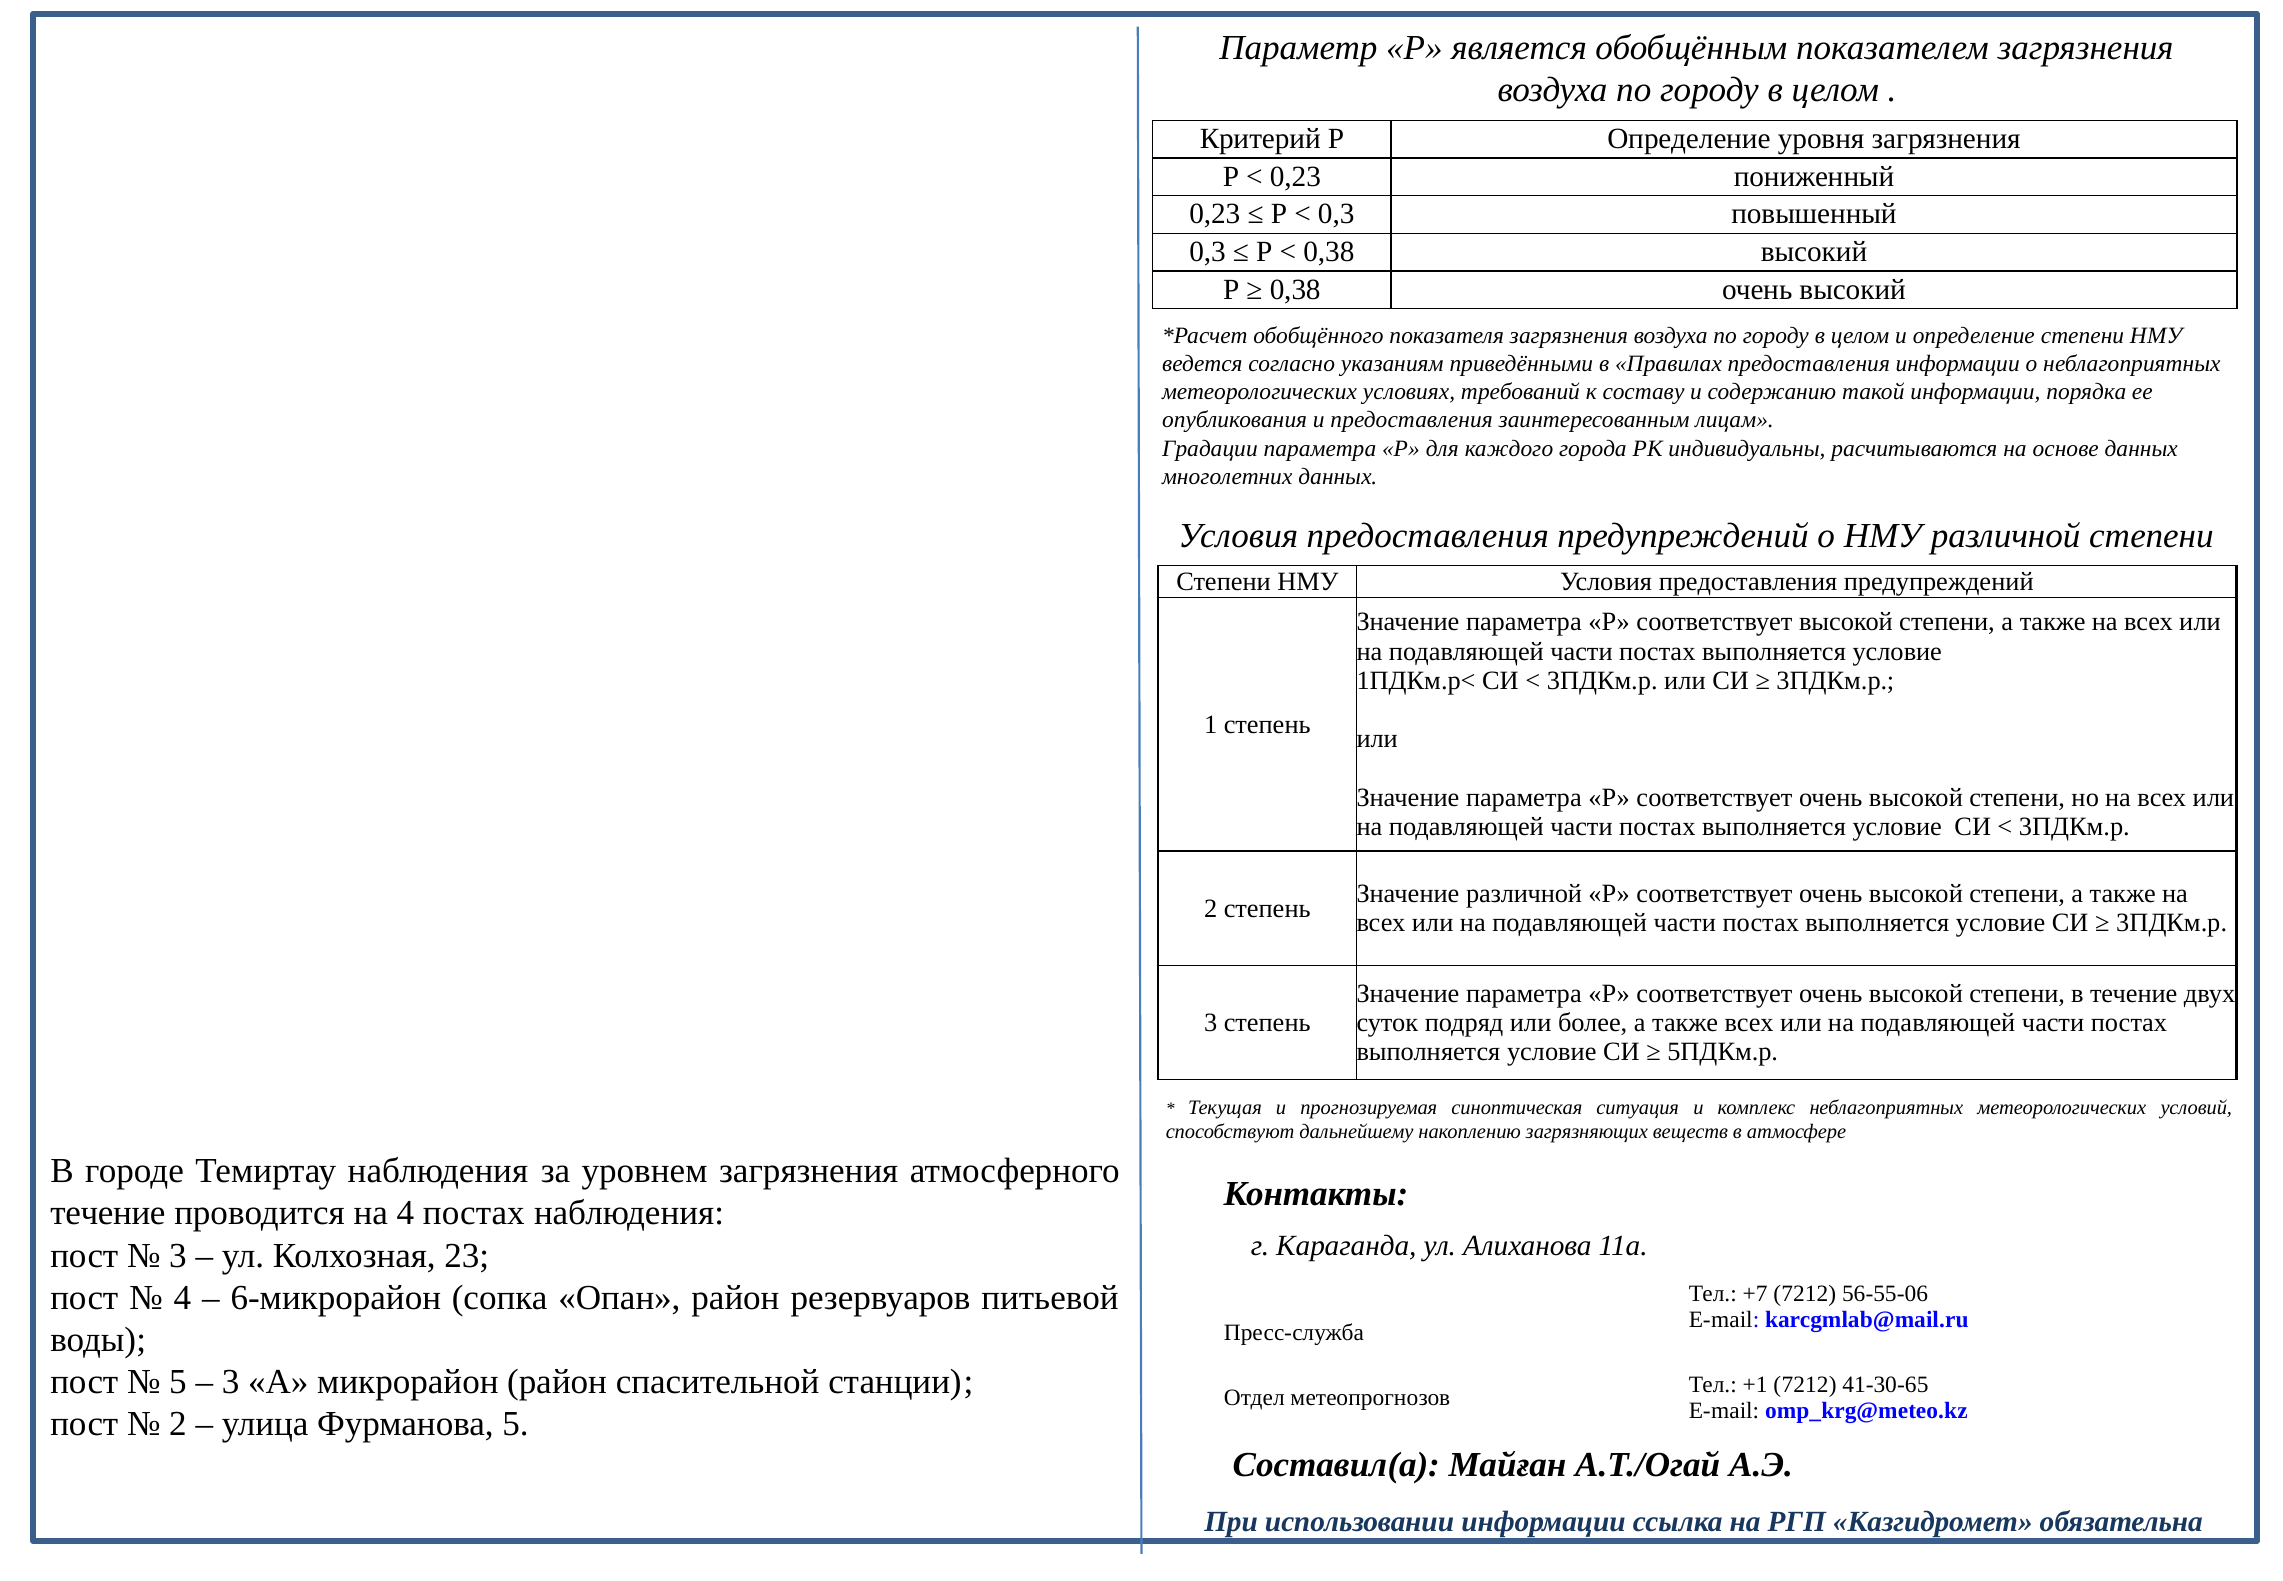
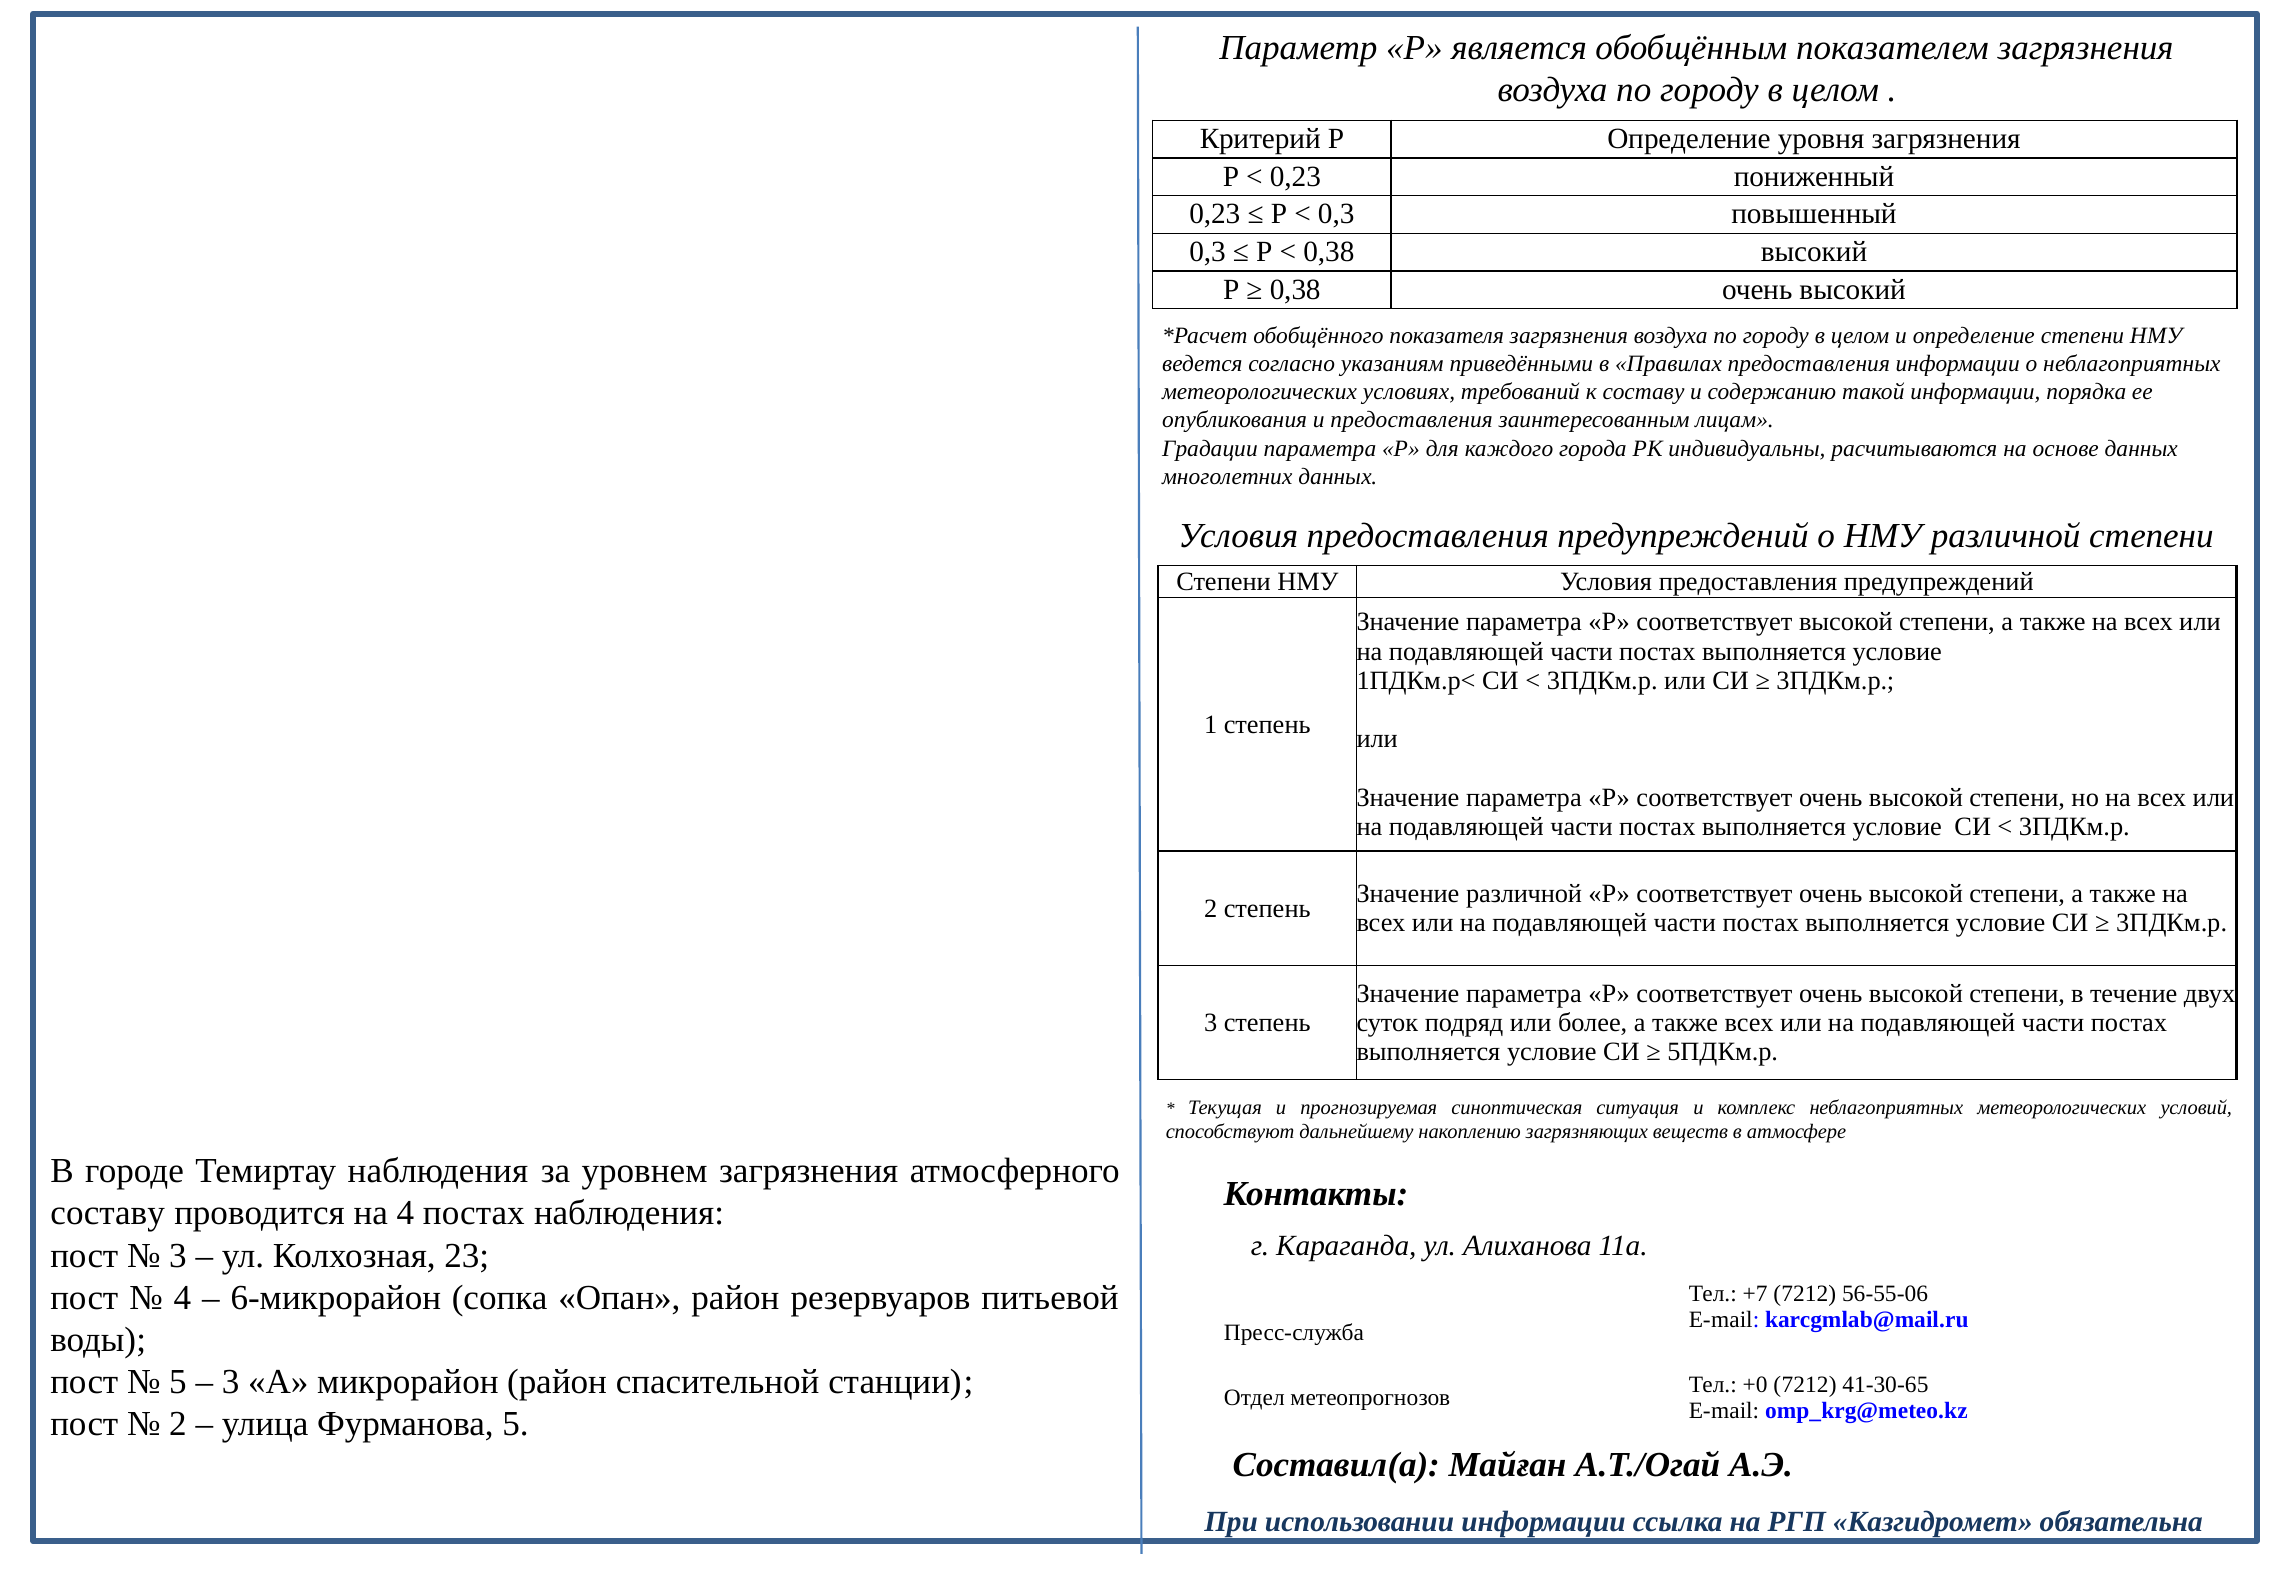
течение at (108, 1213): течение -> составу
+1: +1 -> +0
